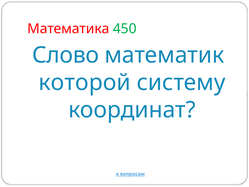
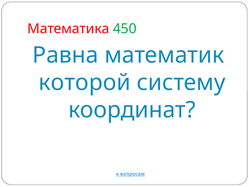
Слово: Слово -> Равна
